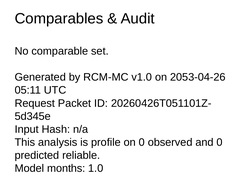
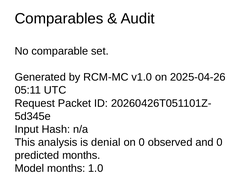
2053-04-26: 2053-04-26 -> 2025-04-26
profile: profile -> denial
predicted reliable: reliable -> months
